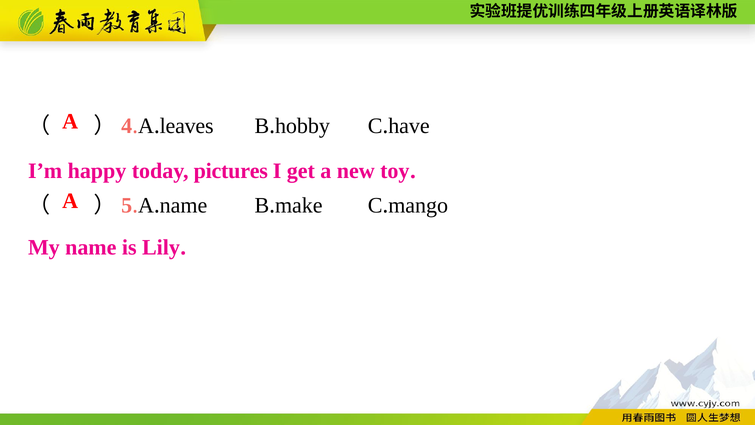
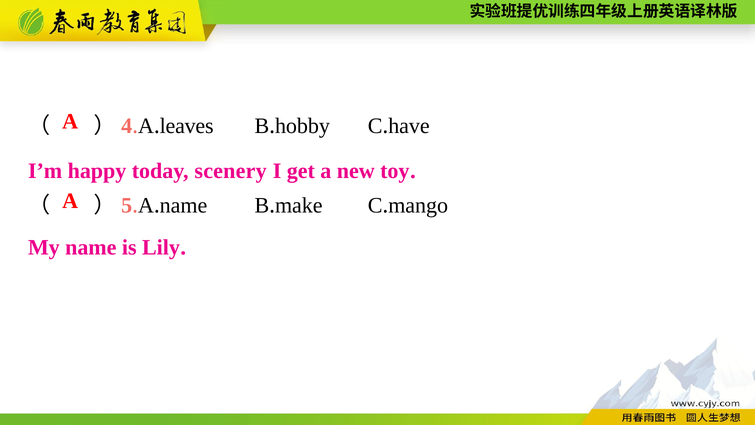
pictures: pictures -> scenery
